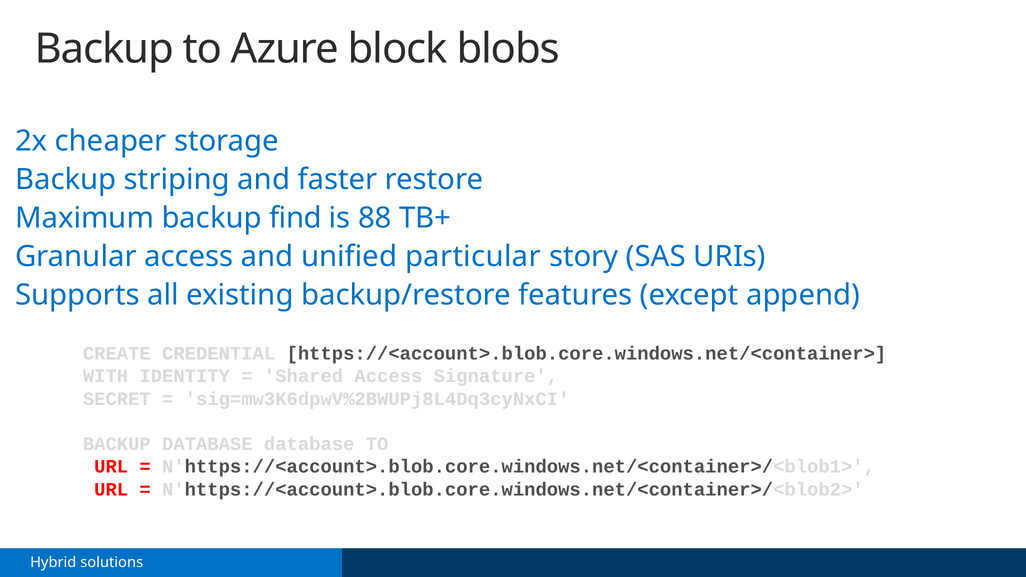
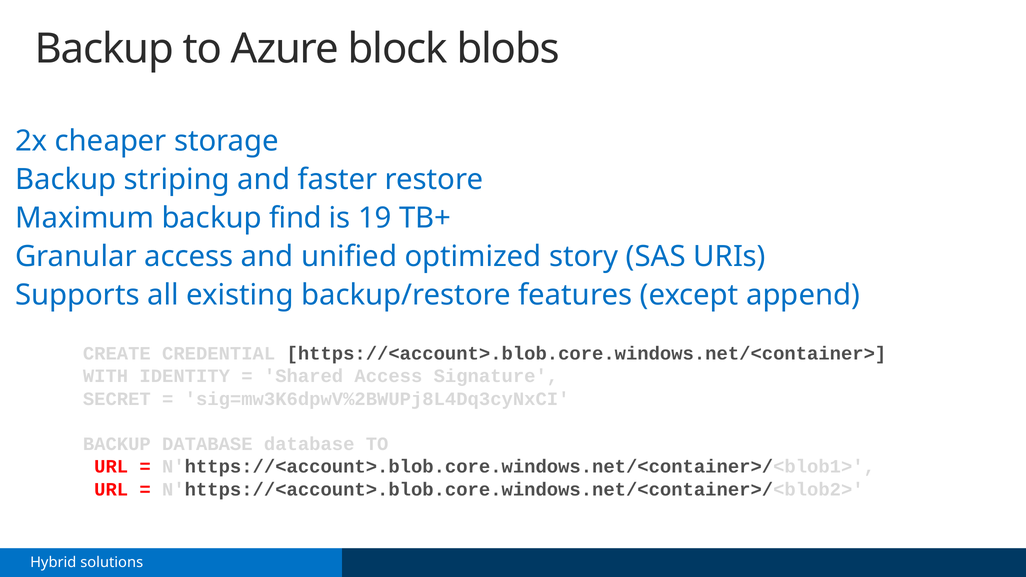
88: 88 -> 19
particular: particular -> optimized
